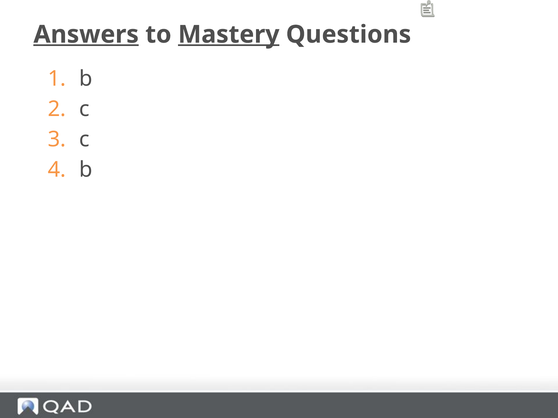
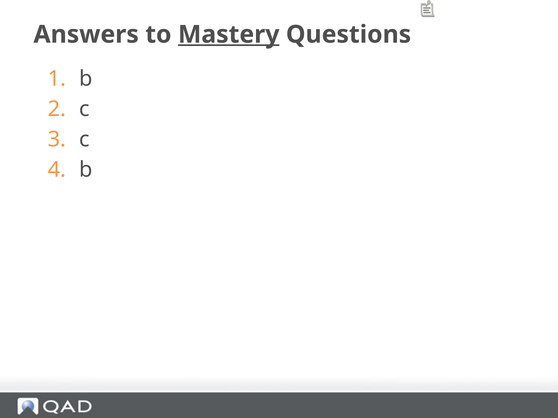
Answers underline: present -> none
